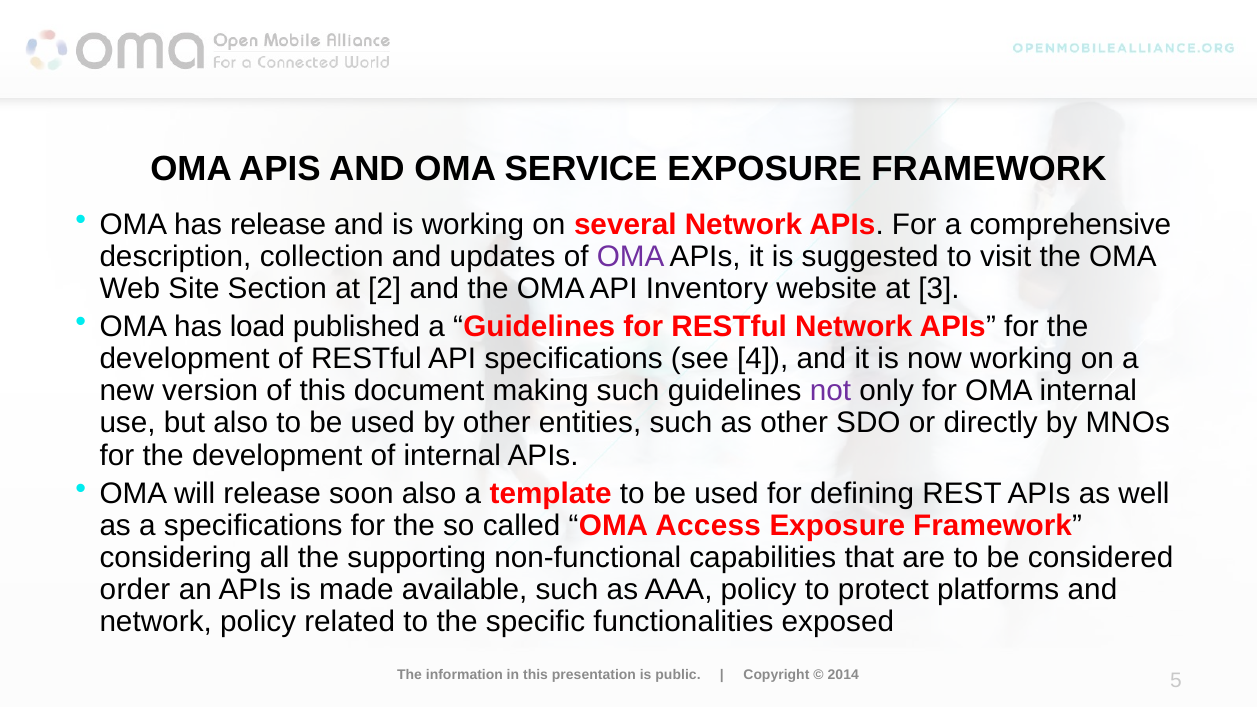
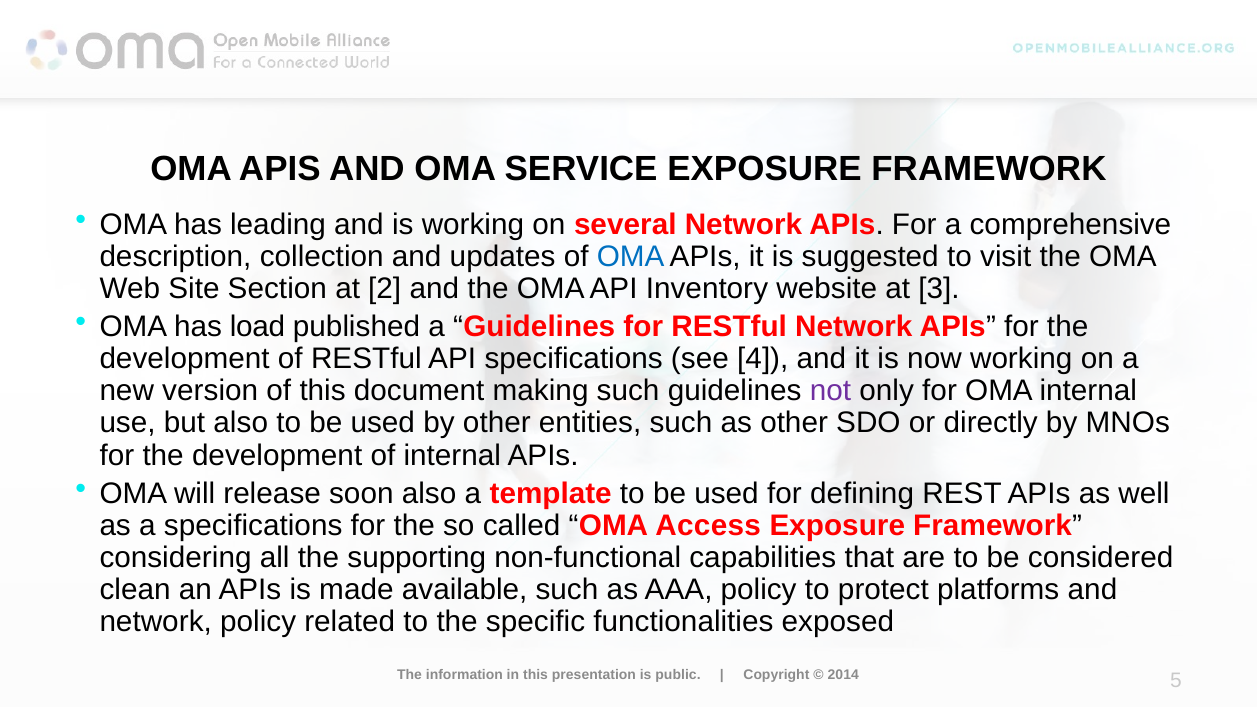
has release: release -> leading
OMA at (631, 257) colour: purple -> blue
order: order -> clean
